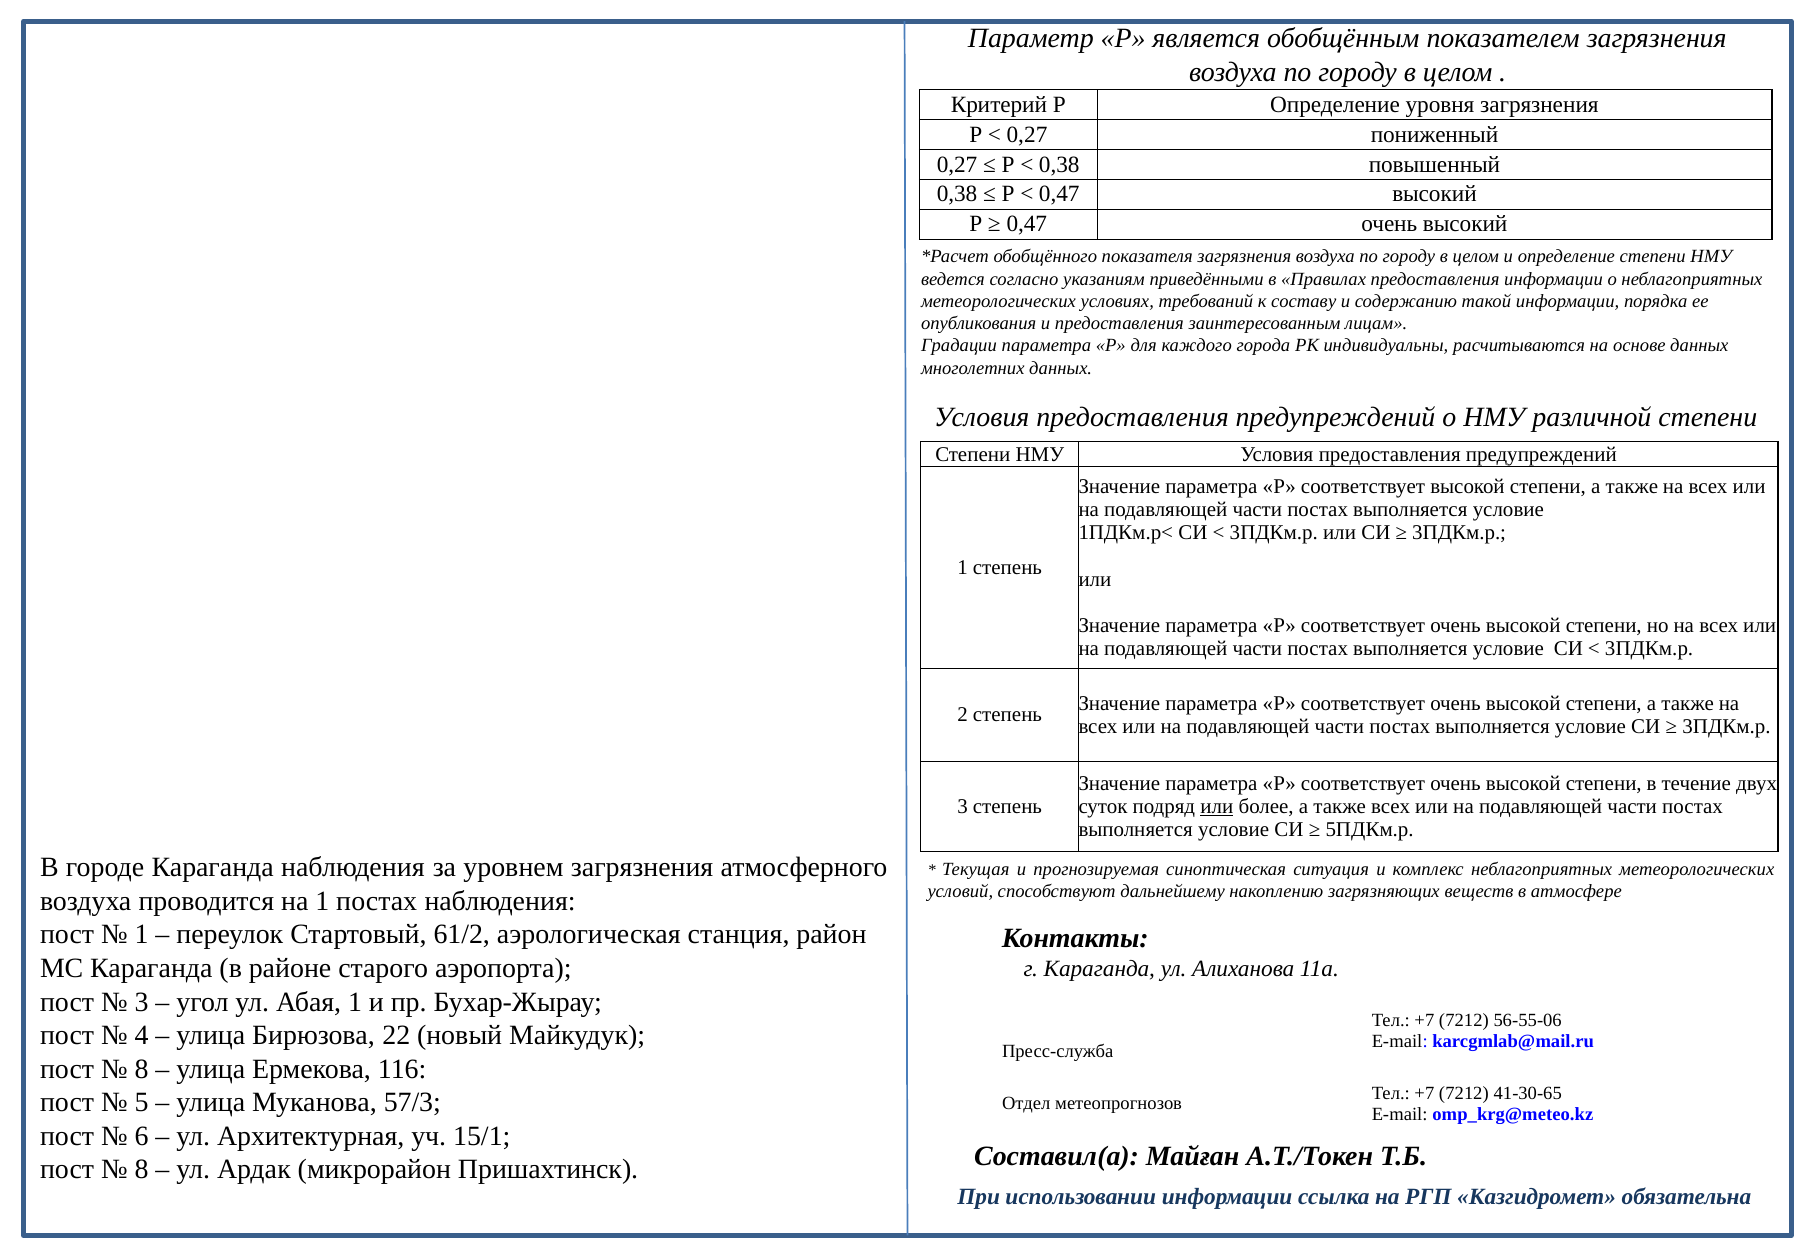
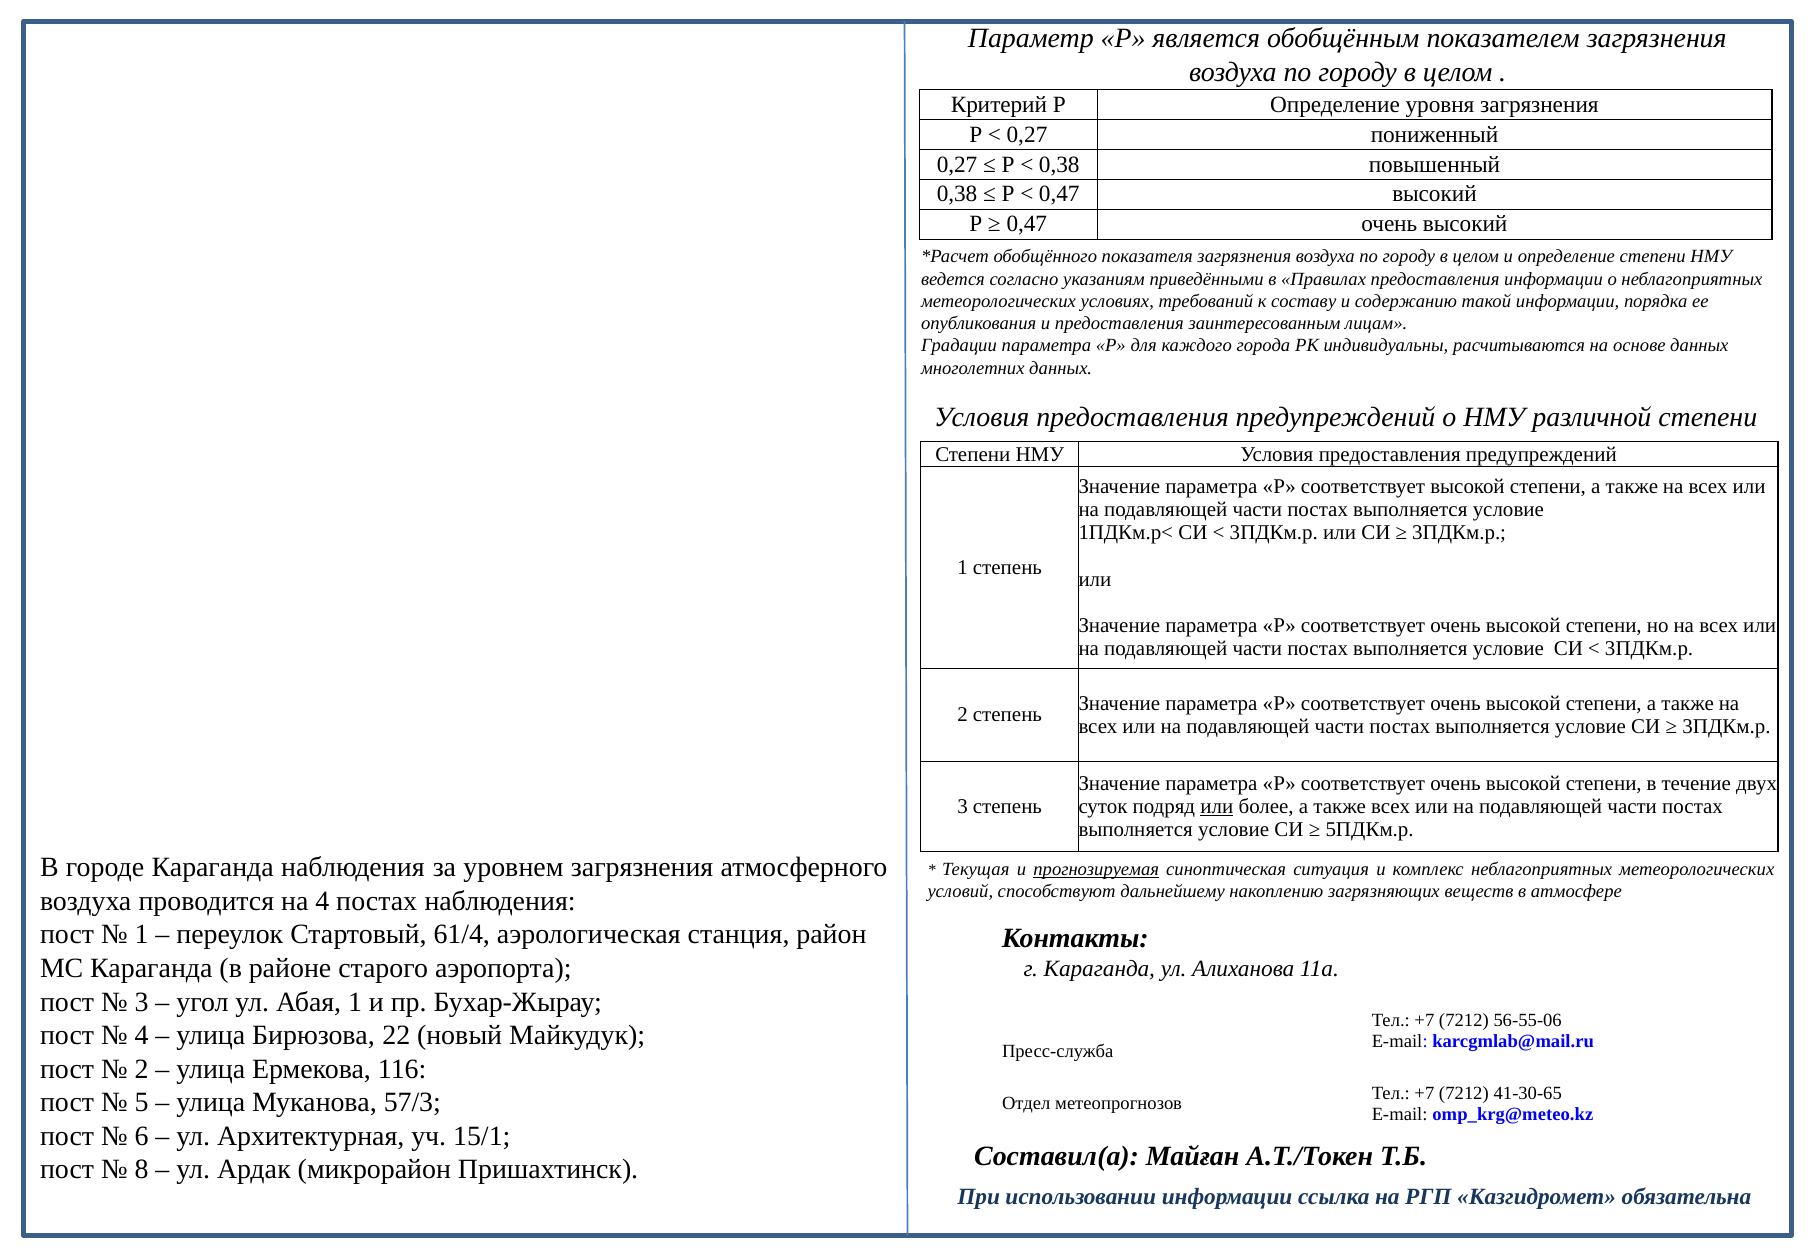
прогнозируемая underline: none -> present
на 1: 1 -> 4
61/2: 61/2 -> 61/4
8 at (141, 1068): 8 -> 2
